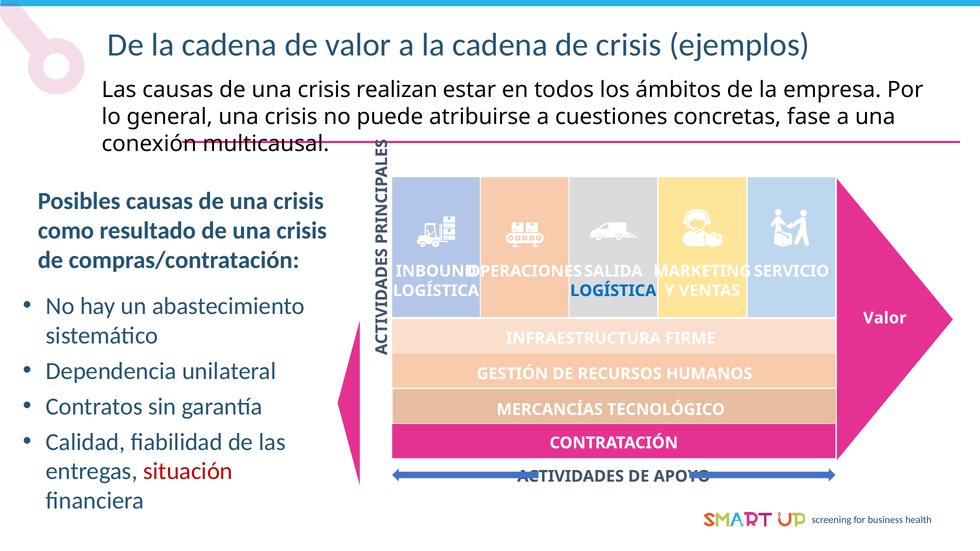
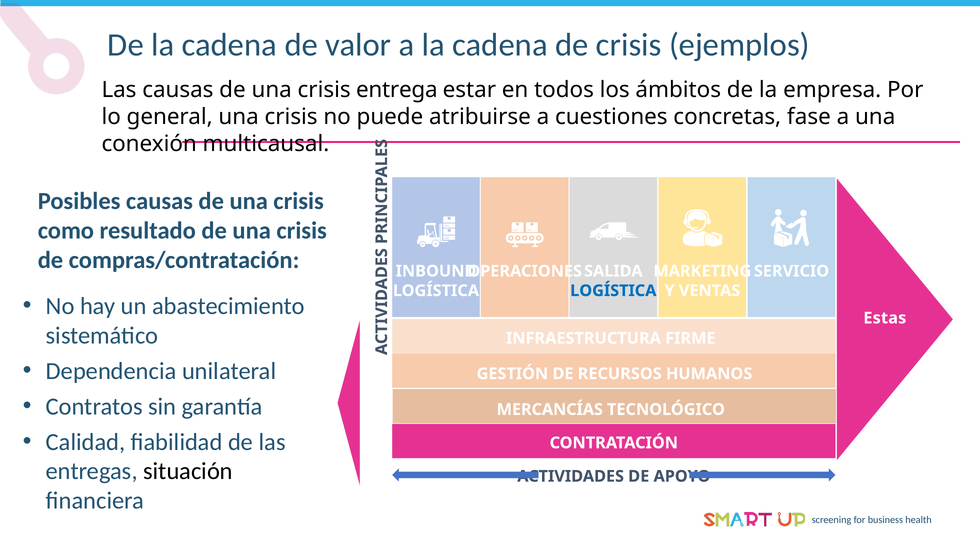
realizan: realizan -> entrega
Valor at (885, 318): Valor -> Estas
situación colour: red -> black
